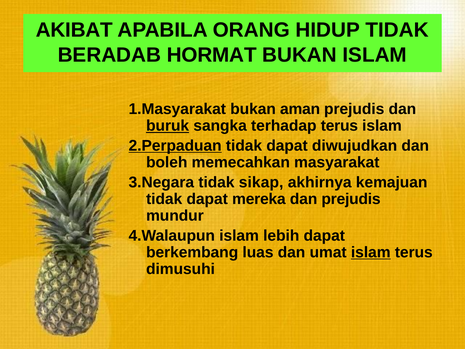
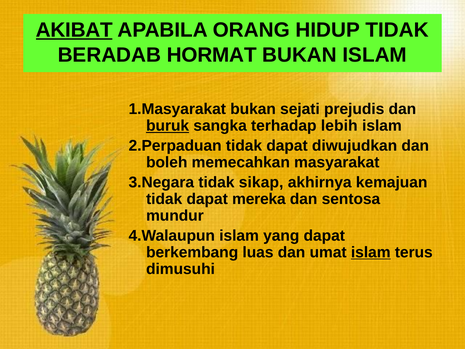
AKIBAT underline: none -> present
aman: aman -> sejati
terhadap terus: terus -> lebih
2.Perpaduan underline: present -> none
dan prejudis: prejudis -> sentosa
lebih: lebih -> yang
